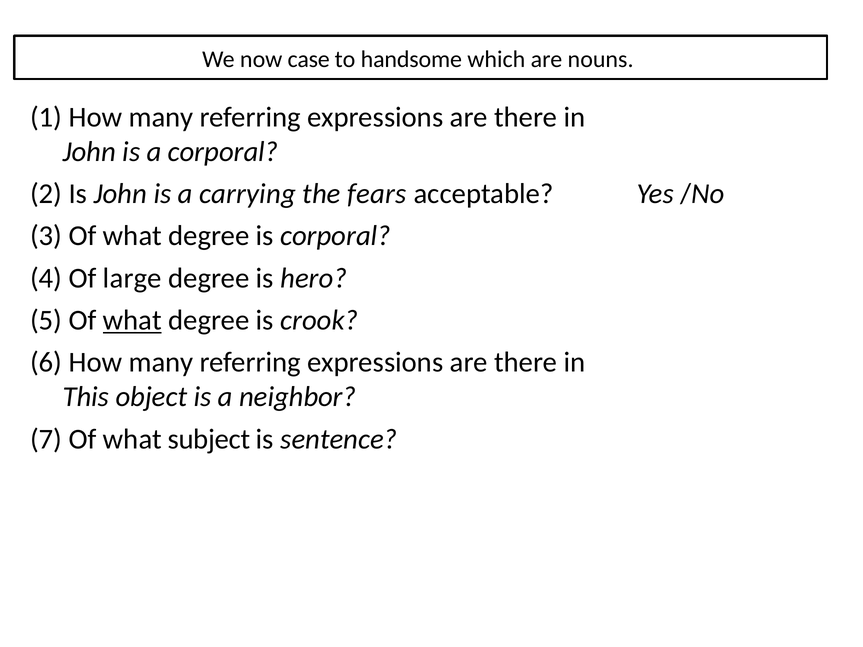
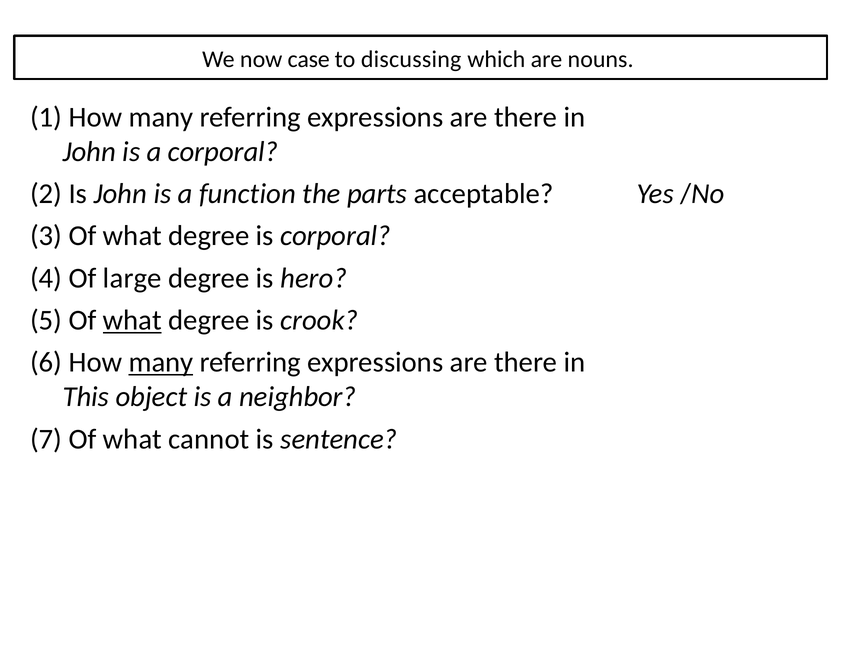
handsome: handsome -> discussing
carrying: carrying -> function
fears: fears -> parts
many at (161, 363) underline: none -> present
subject: subject -> cannot
